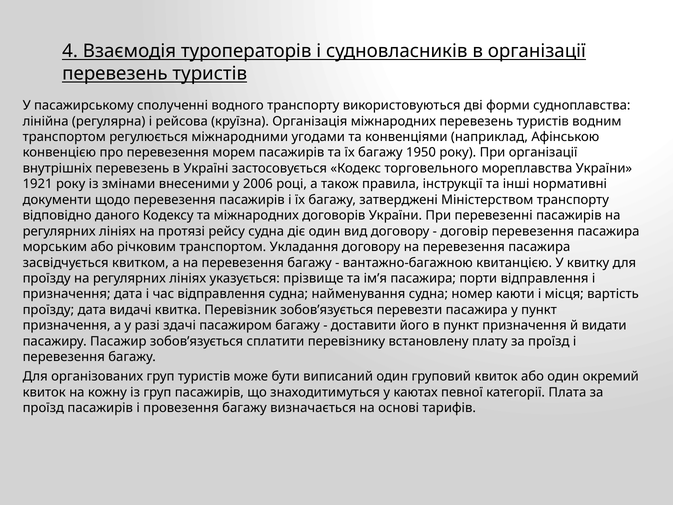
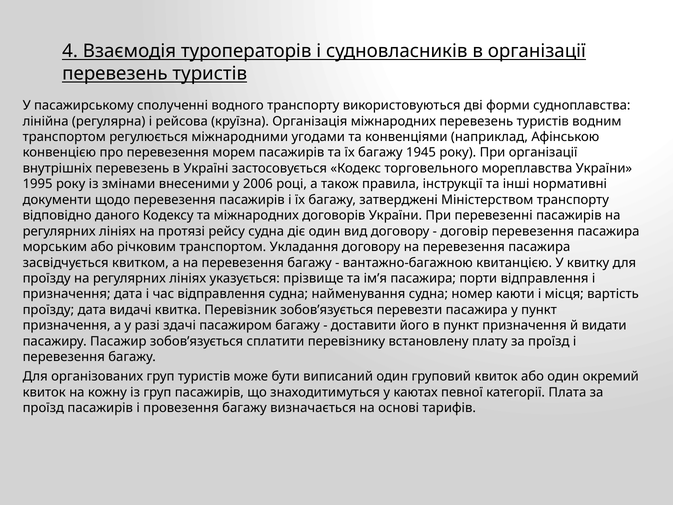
1950: 1950 -> 1945
1921: 1921 -> 1995
